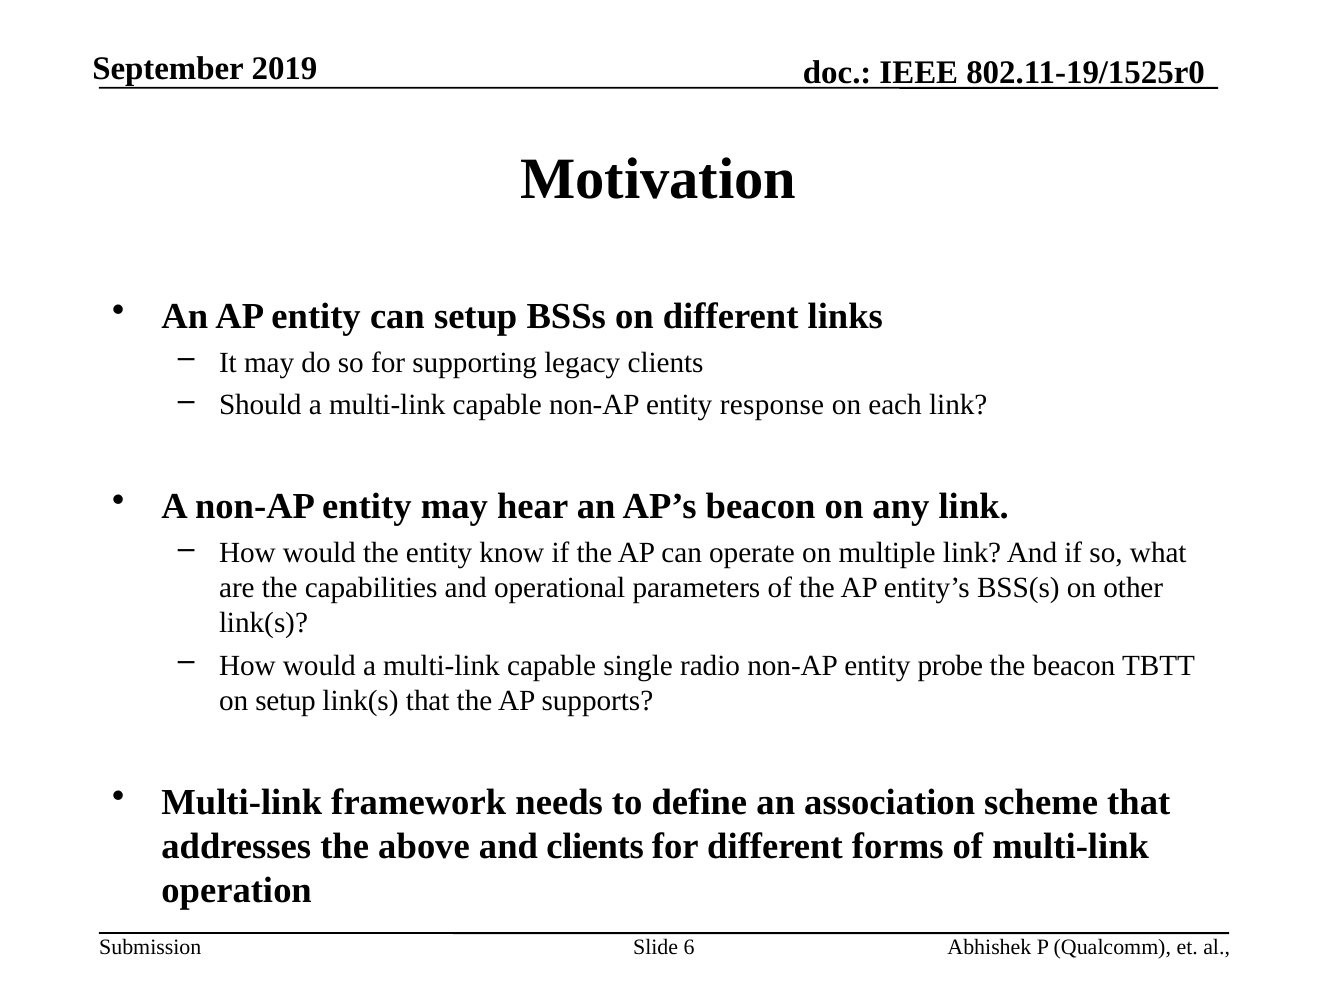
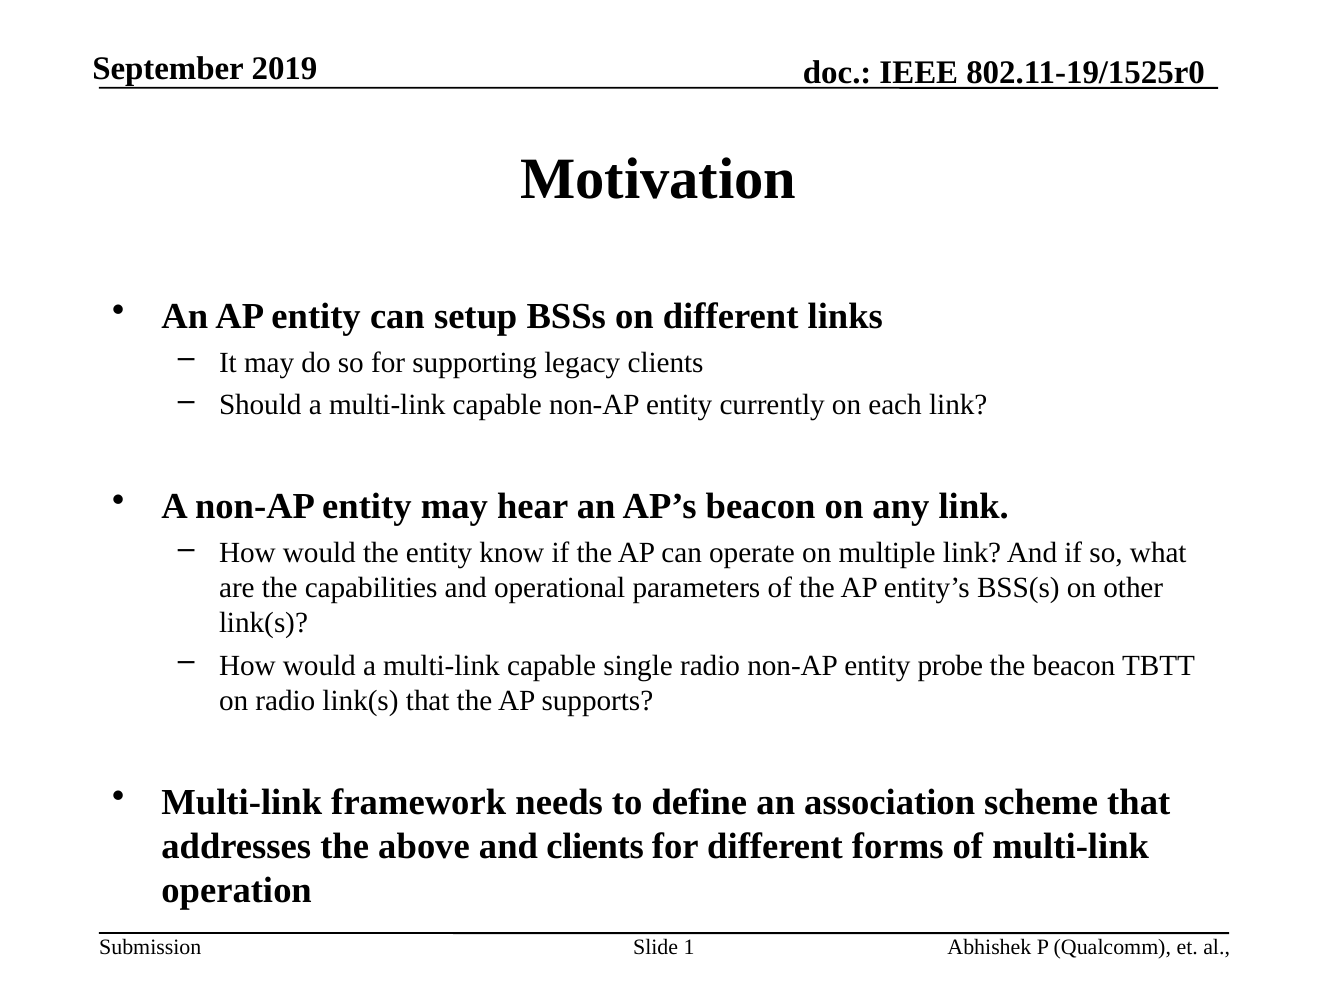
response: response -> currently
on setup: setup -> radio
6: 6 -> 1
